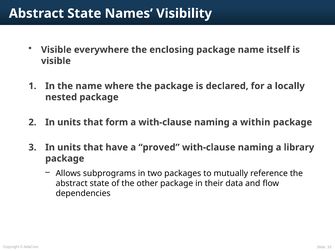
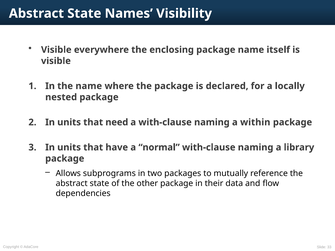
form: form -> need
proved: proved -> normal
